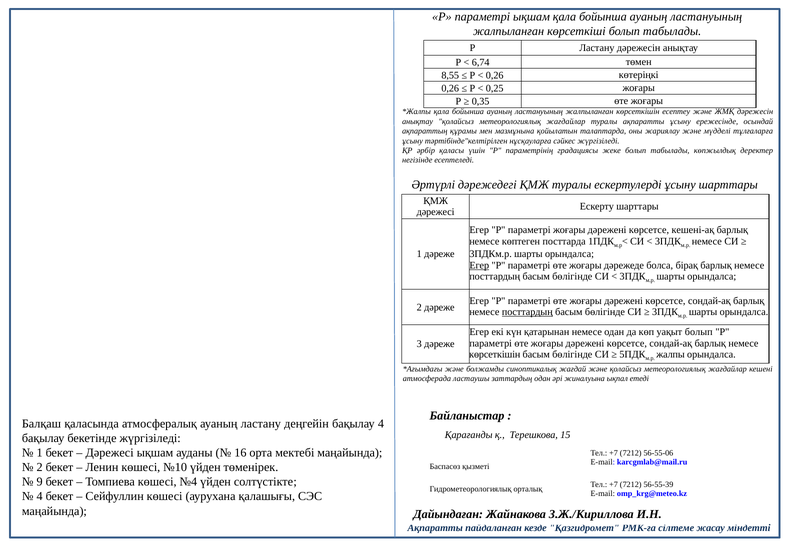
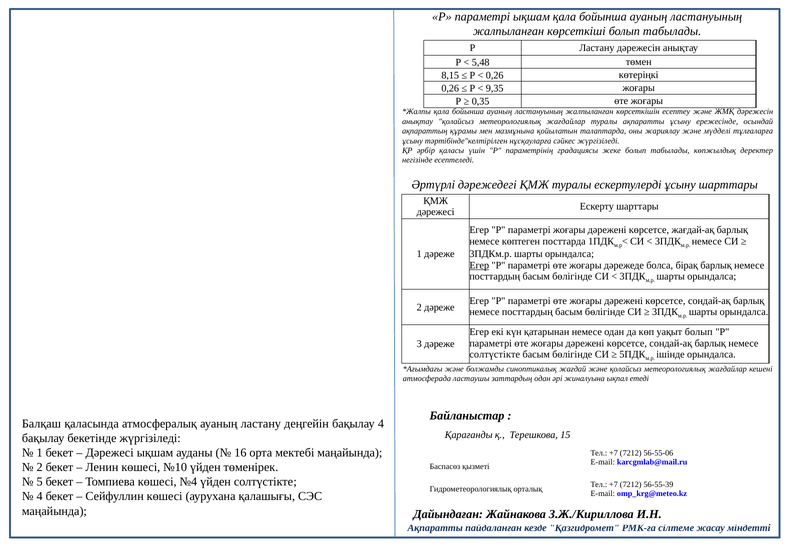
6,74: 6,74 -> 5,48
8,55: 8,55 -> 8,15
0,25: 0,25 -> 9,35
кешені-ақ: кешені-ақ -> жағдай-ақ
посттардың at (527, 312) underline: present -> none
көрсеткішін at (495, 354): көрсеткішін -> солтүстікте
жалпы: жалпы -> ішінде
9: 9 -> 5
